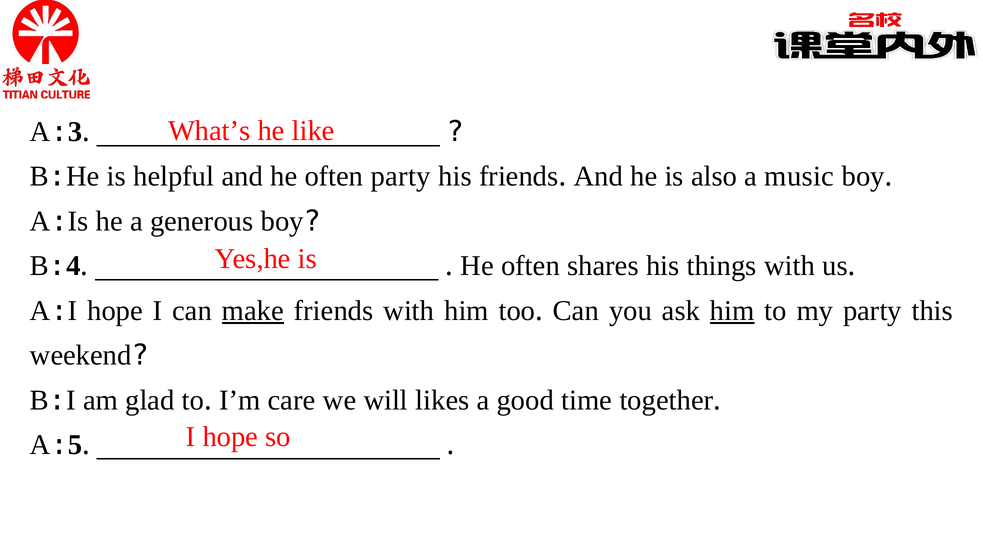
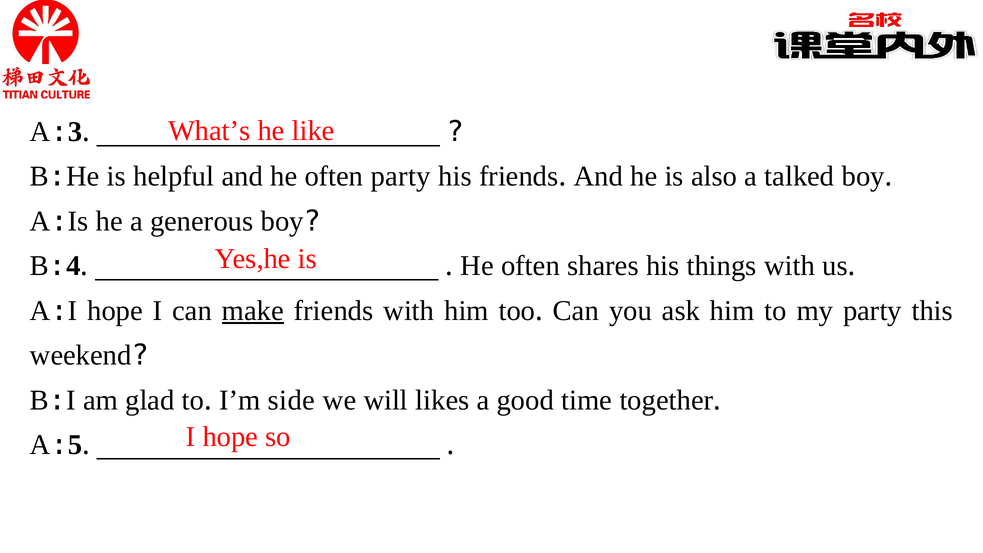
music: music -> talked
him at (732, 311) underline: present -> none
care: care -> side
